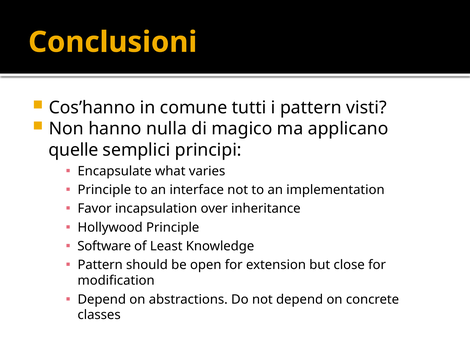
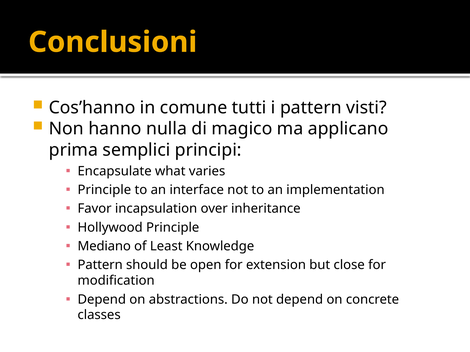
quelle: quelle -> prima
Software: Software -> Mediano
